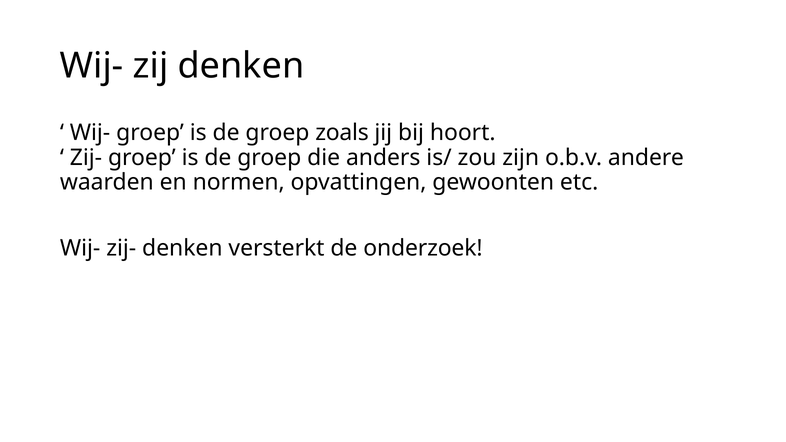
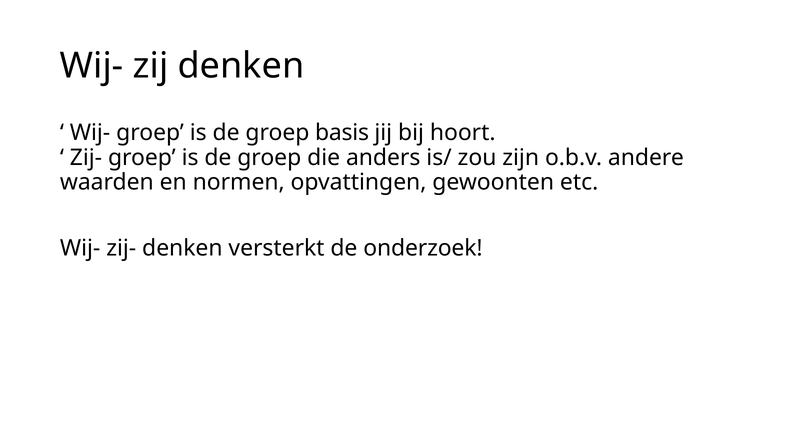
zoals: zoals -> basis
